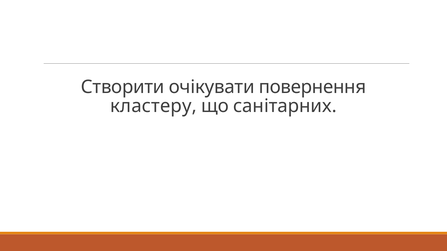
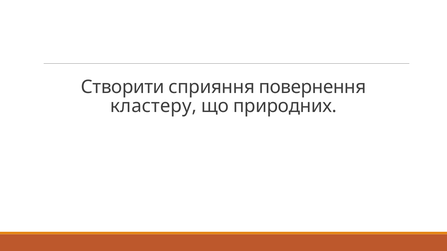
очікувати: очікувати -> сприяння
санітарних: санітарних -> природних
